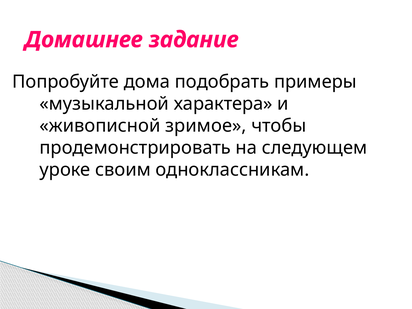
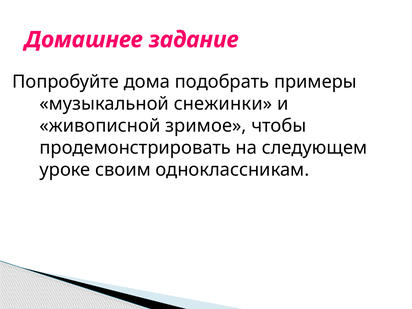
характера: характера -> снежинки
